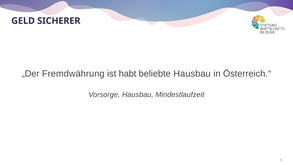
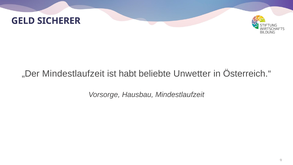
„Der Fremdwährung: Fremdwährung -> Mindestlaufzeit
beliebte Hausbau: Hausbau -> Unwetter
